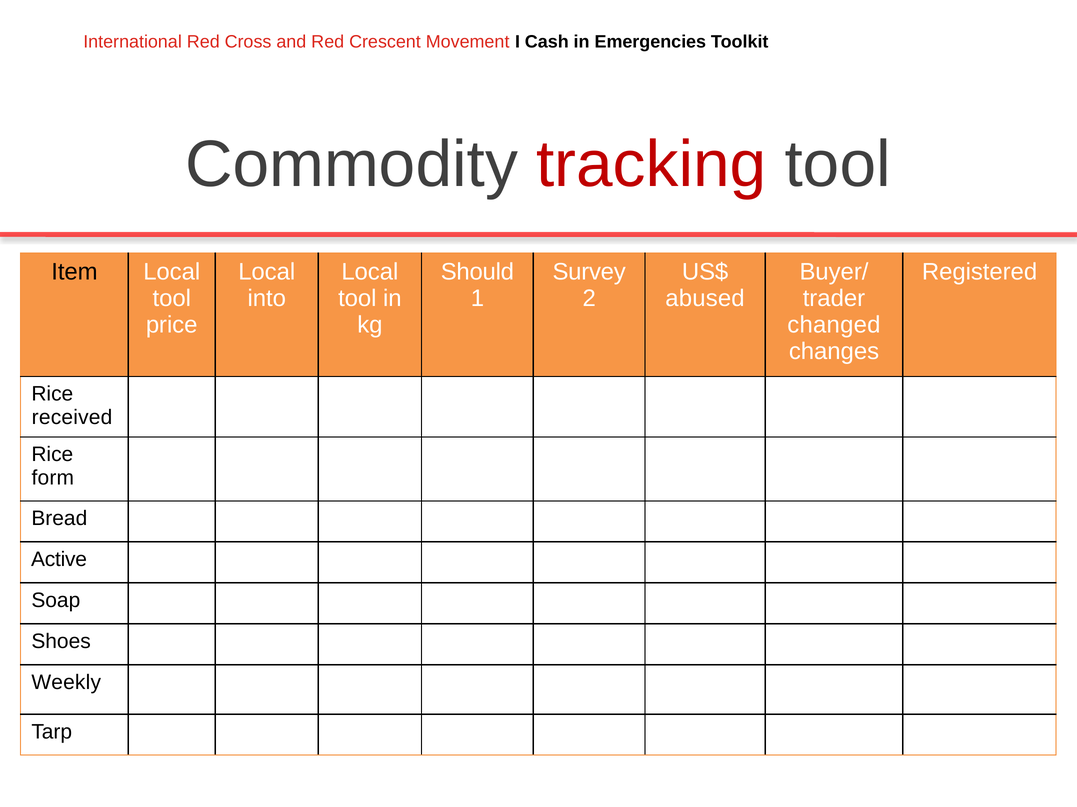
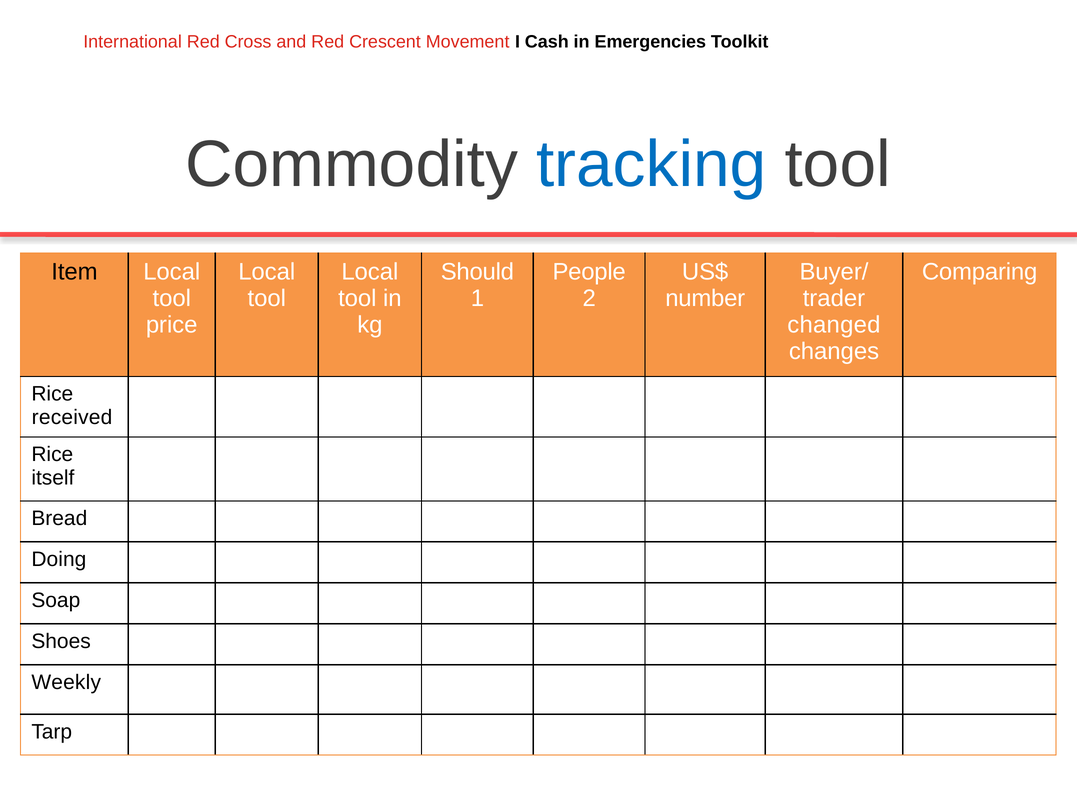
tracking colour: red -> blue
Survey: Survey -> People
Registered: Registered -> Comparing
into at (267, 299): into -> tool
abused: abused -> number
form: form -> itself
Active: Active -> Doing
